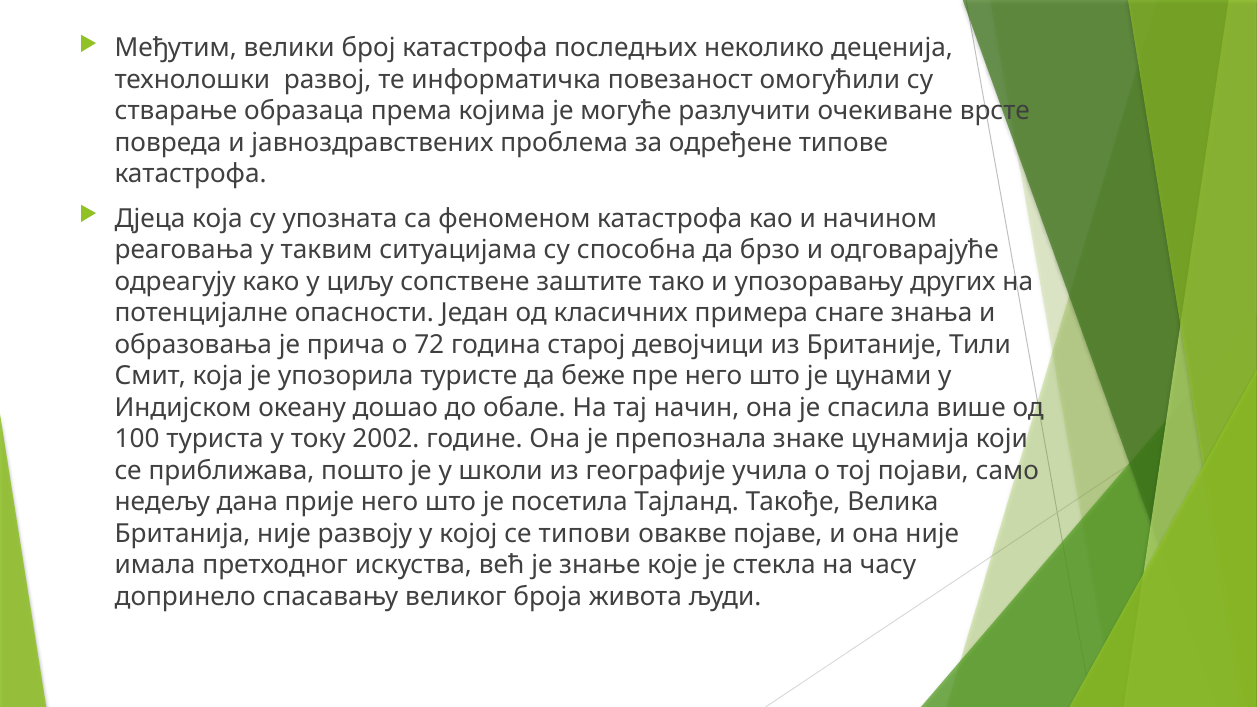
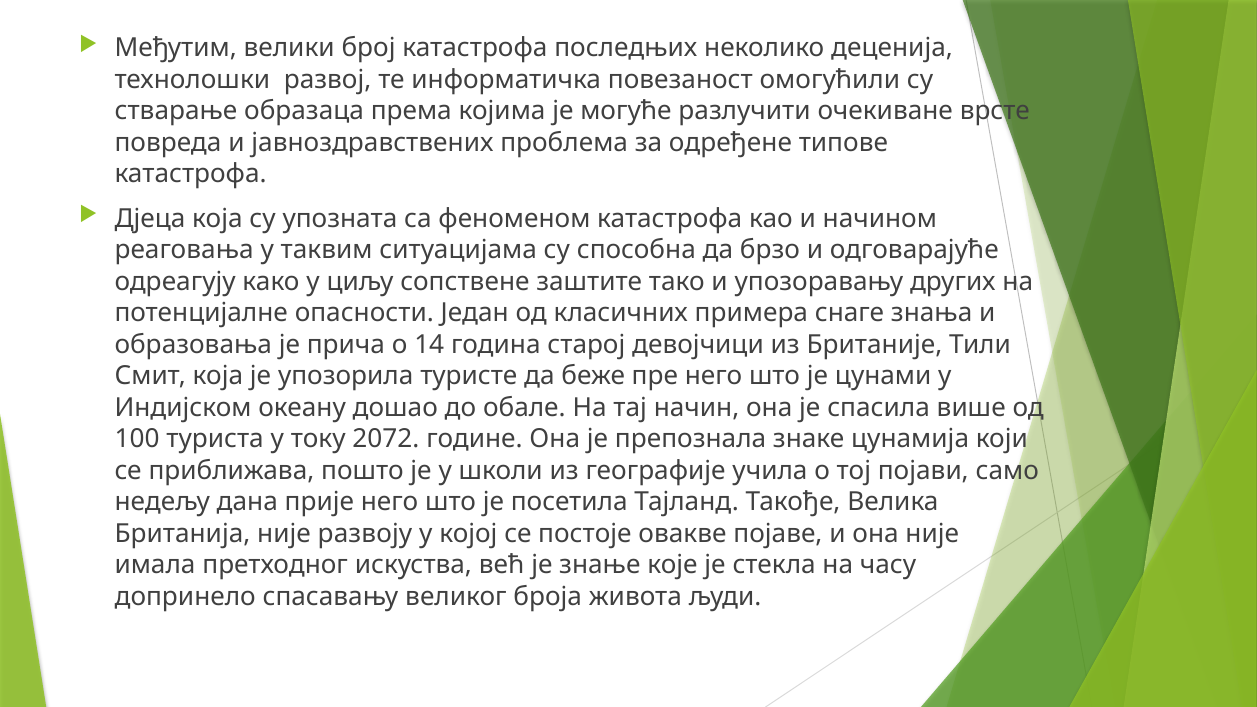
72: 72 -> 14
2002: 2002 -> 2072
типови: типови -> постоје
